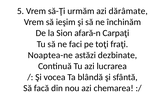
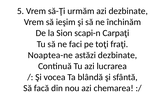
azi dărâmate: dărâmate -> dezbinate
afară-n: afară-n -> scapi-n
